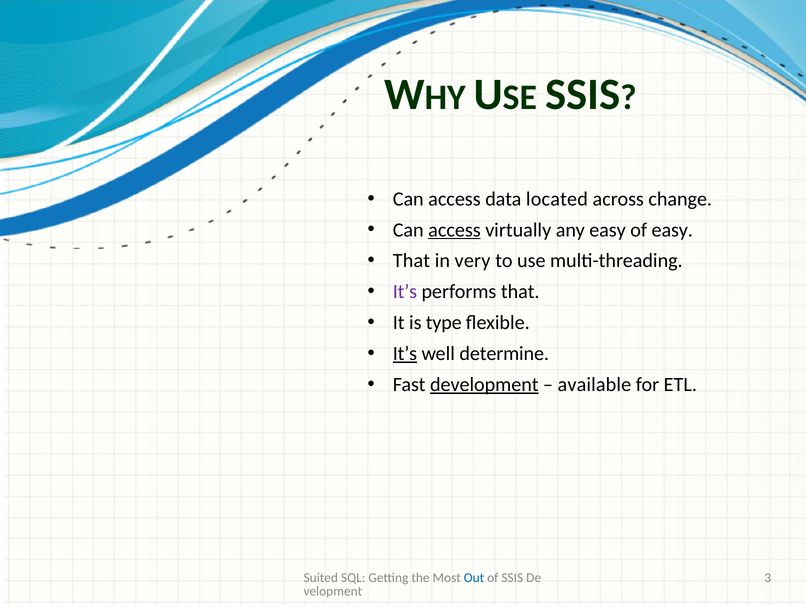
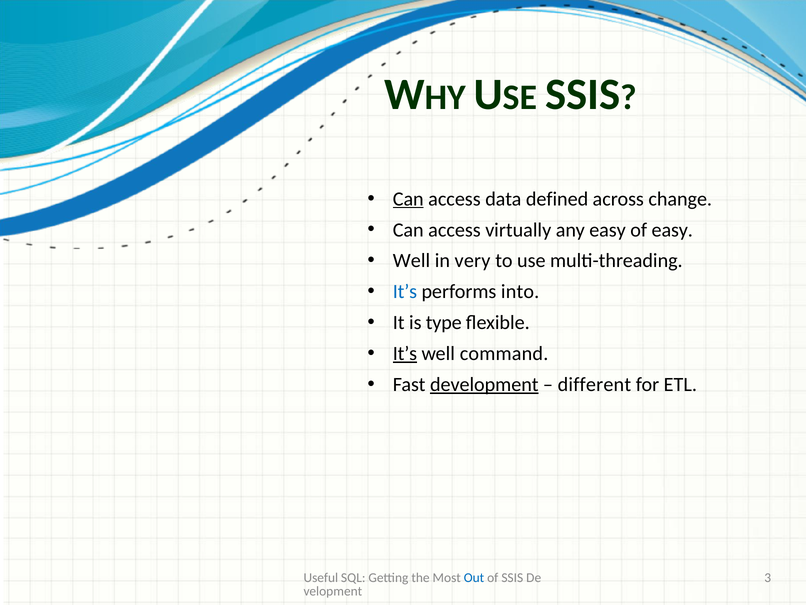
Can at (408, 199) underline: none -> present
located: located -> defined
access at (454, 230) underline: present -> none
That at (411, 261): That -> Well
It’s at (405, 292) colour: purple -> blue
performs that: that -> into
determine: determine -> command
available: available -> different
Suited: Suited -> Useful
